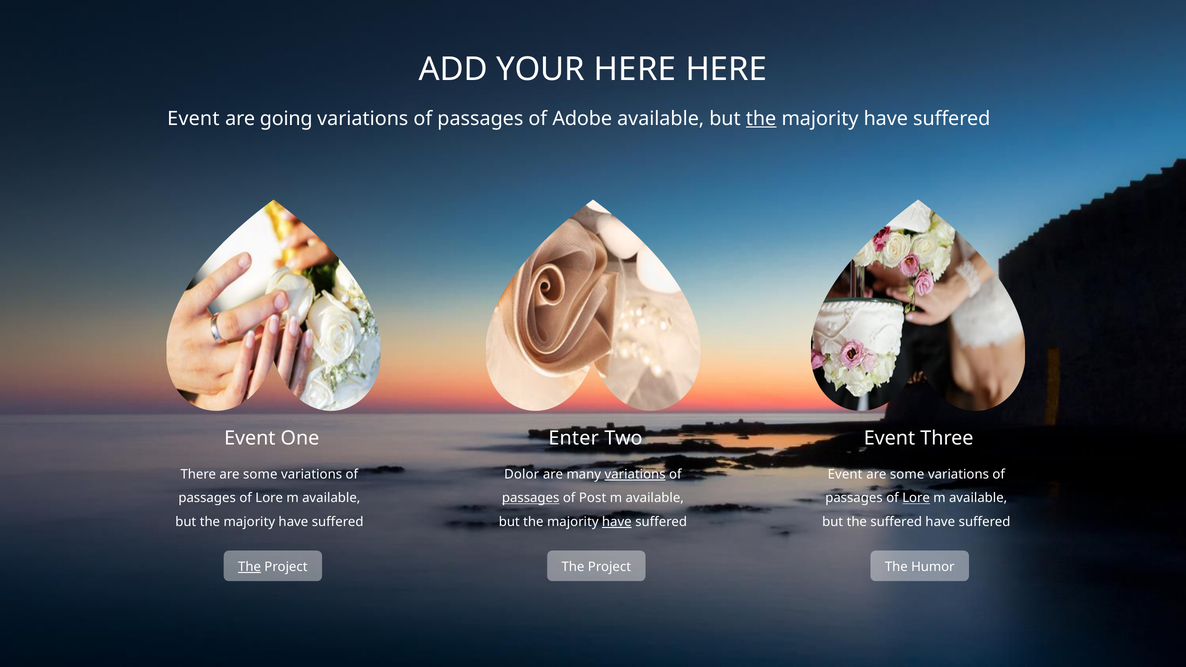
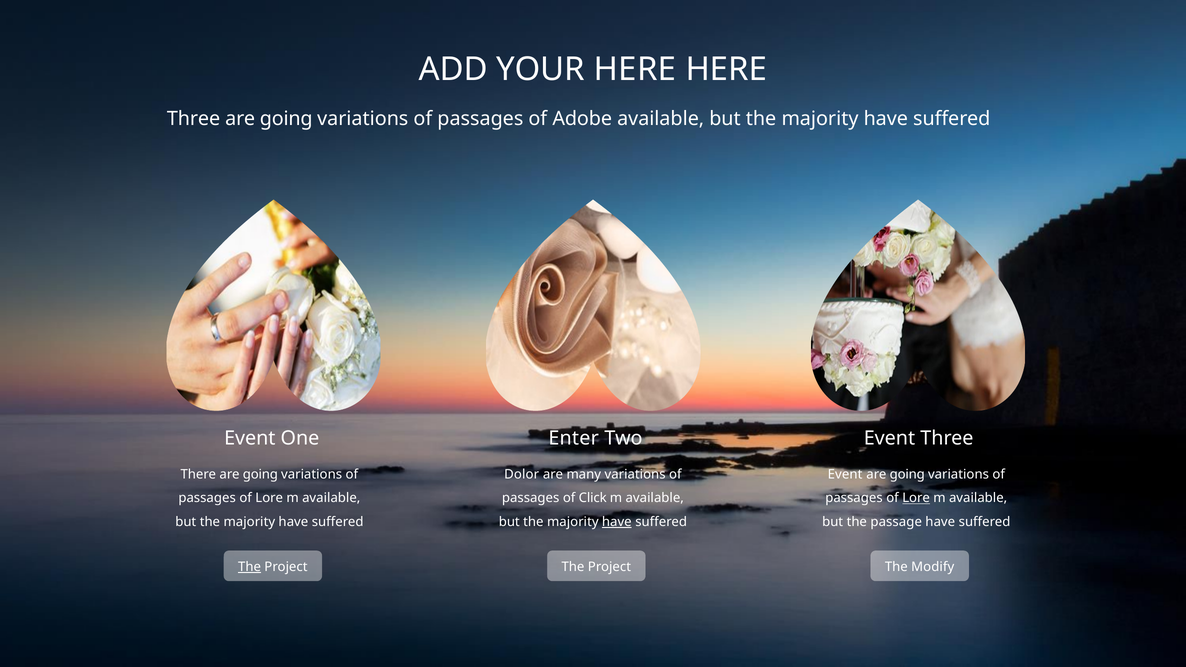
Event at (193, 119): Event -> Three
the at (761, 119) underline: present -> none
There are some: some -> going
variations at (635, 475) underline: present -> none
some at (907, 475): some -> going
passages at (531, 498) underline: present -> none
Post: Post -> Click
the suffered: suffered -> passage
Humor: Humor -> Modify
